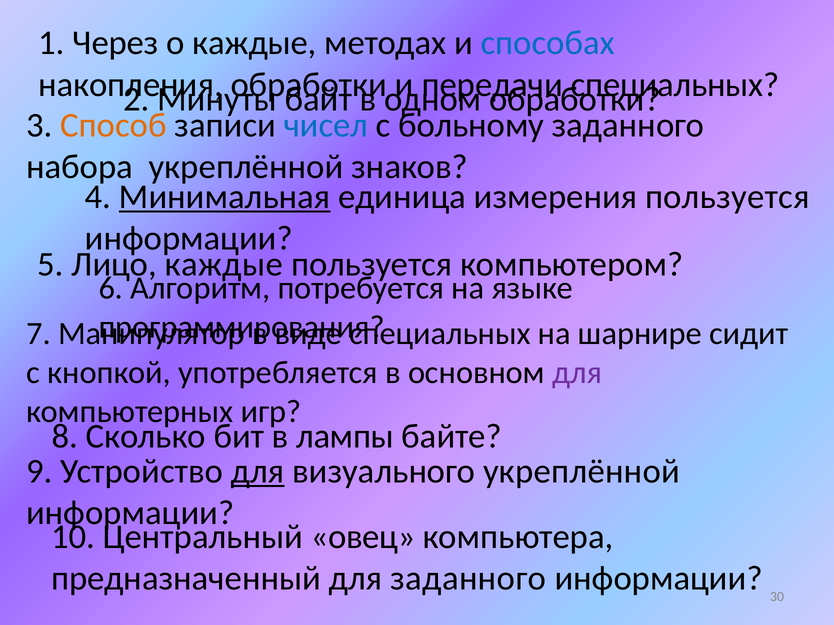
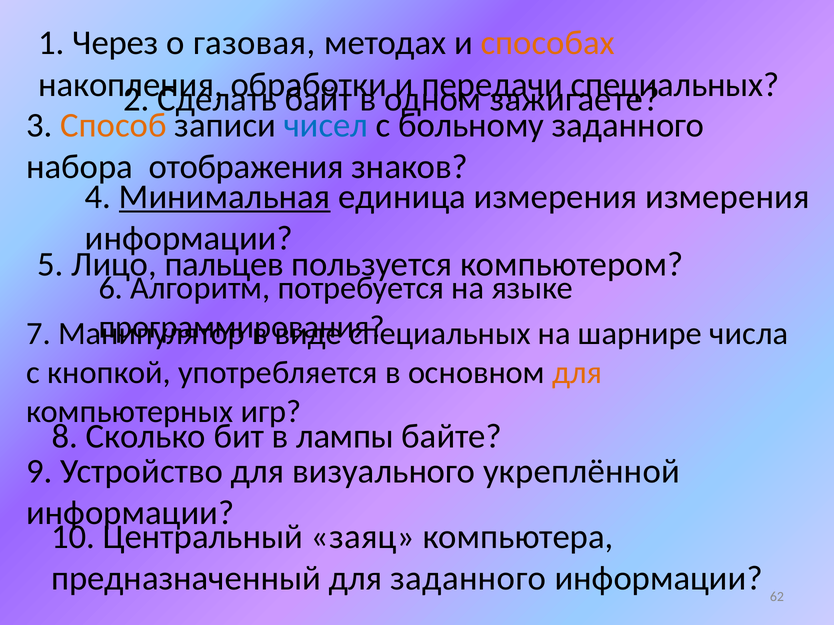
о каждые: каждые -> газовая
способах colour: blue -> orange
Минуты: Минуты -> Сделать
обработки at (575, 99): обработки -> зажигаете
набора укреплённой: укреплённой -> отображения
измерения пользуется: пользуется -> измерения
Лицо каждые: каждые -> пальцев
сидит: сидит -> числа
для at (577, 373) colour: purple -> orange
для at (258, 471) underline: present -> none
овец: овец -> заяц
30: 30 -> 62
